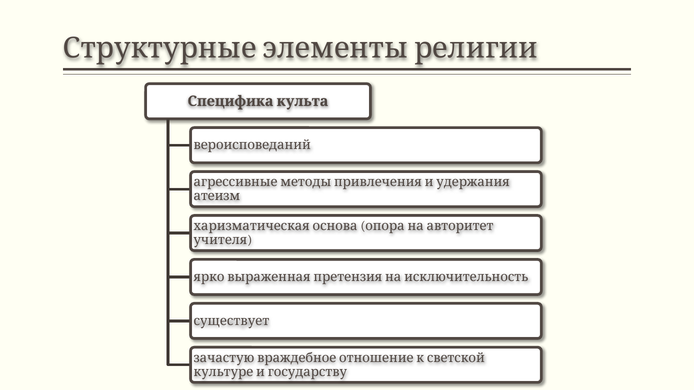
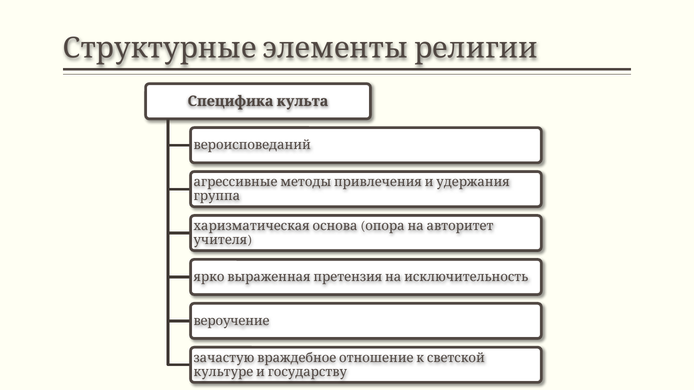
атеизм: атеизм -> группа
существует: существует -> вероучение
